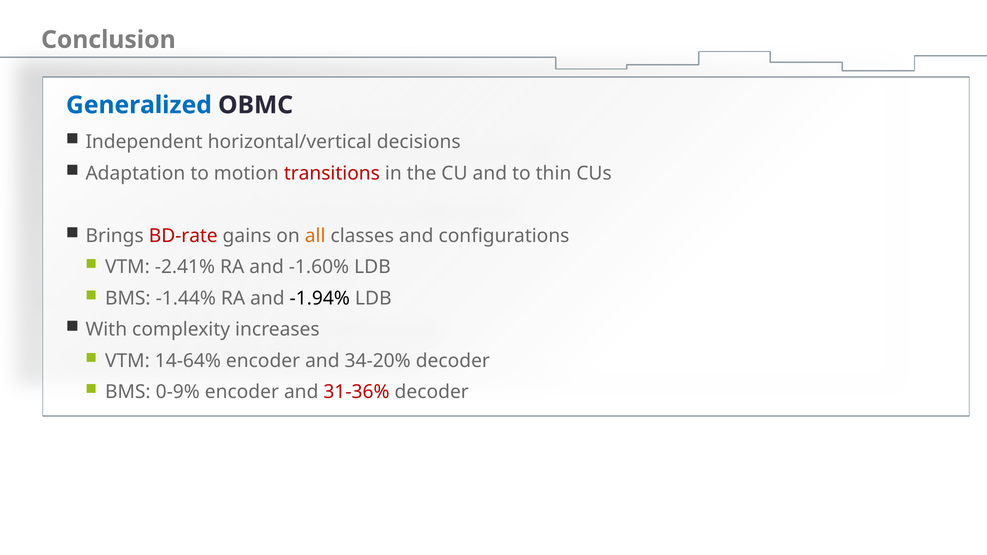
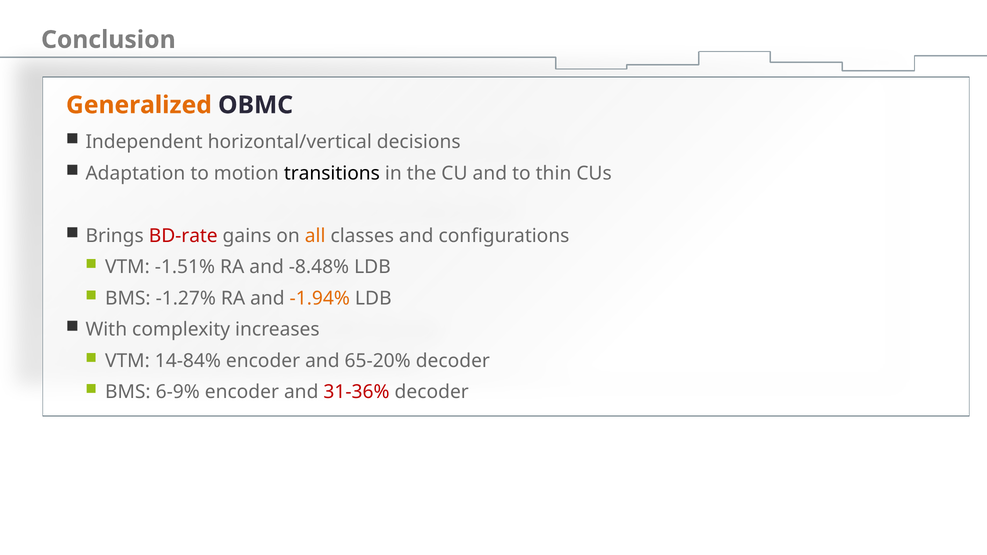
Generalized colour: blue -> orange
transitions colour: red -> black
-2.41%: -2.41% -> -1.51%
-1.60%: -1.60% -> -8.48%
-1.44%: -1.44% -> -1.27%
-1.94% colour: black -> orange
14-64%: 14-64% -> 14-84%
34-20%: 34-20% -> 65-20%
0-9%: 0-9% -> 6-9%
